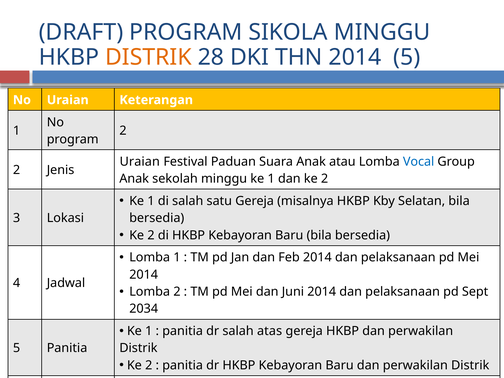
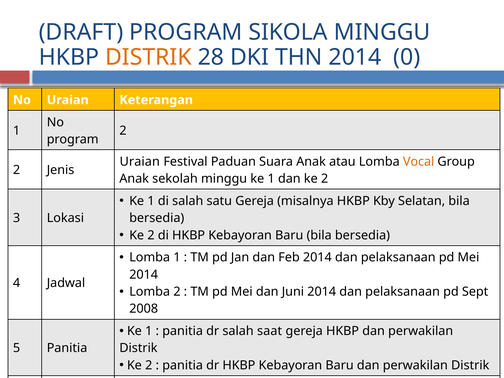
2014 5: 5 -> 0
Vocal at (419, 162) colour: blue -> orange
2034: 2034 -> 2008
atas: atas -> saat
